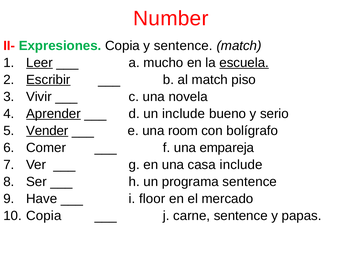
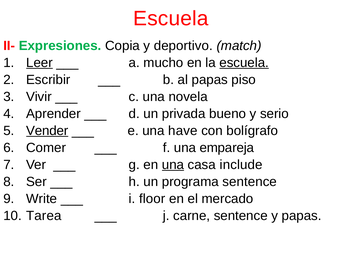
Number at (171, 19): Number -> Escuela
y sentence: sentence -> deportivo
Escribir underline: present -> none
al match: match -> papas
Aprender underline: present -> none
un include: include -> privada
room: room -> have
una at (173, 165) underline: none -> present
Have: Have -> Write
Copia at (44, 216): Copia -> Tarea
